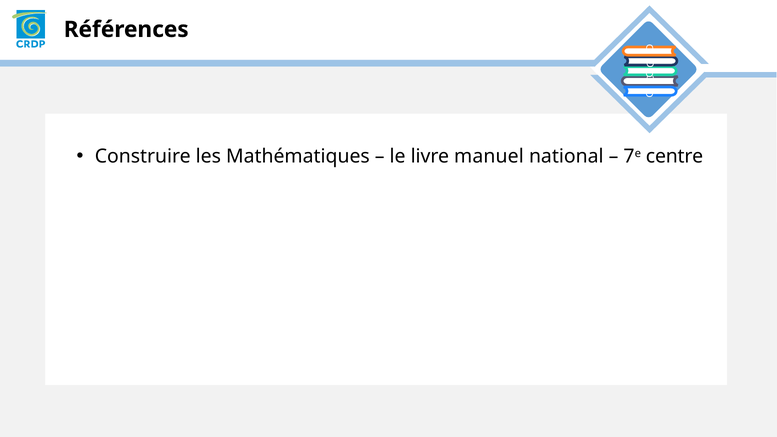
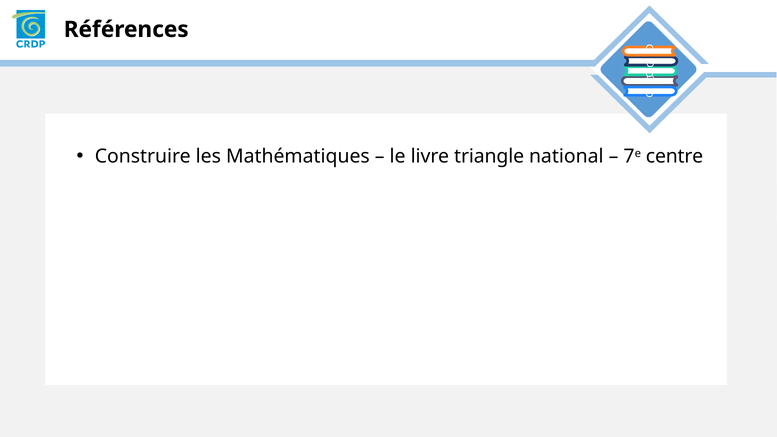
manuel: manuel -> triangle
